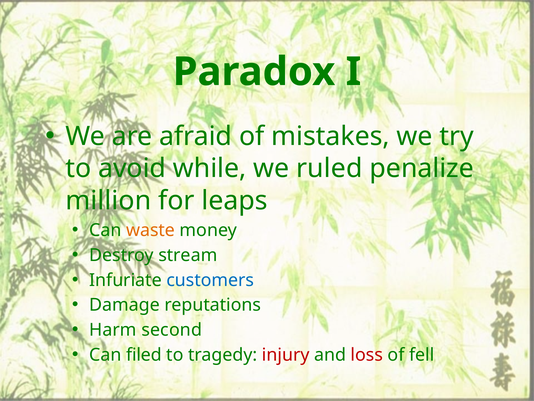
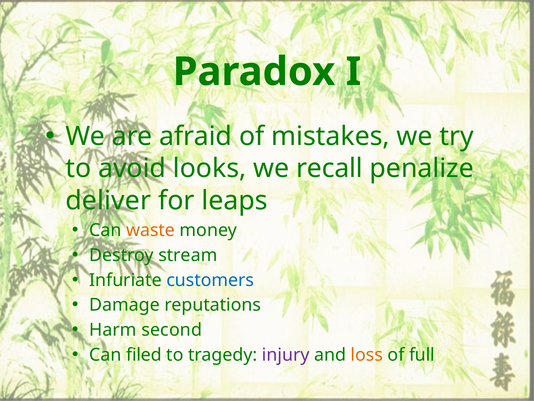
while: while -> looks
ruled: ruled -> recall
million: million -> deliver
injury colour: red -> purple
loss colour: red -> orange
fell: fell -> full
